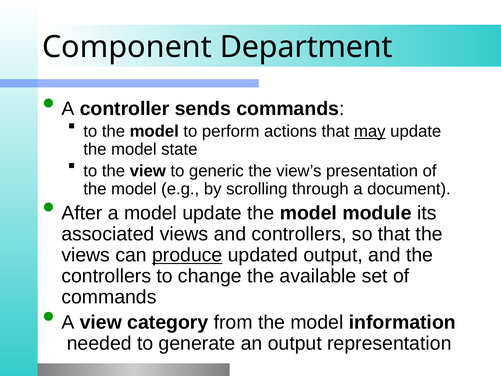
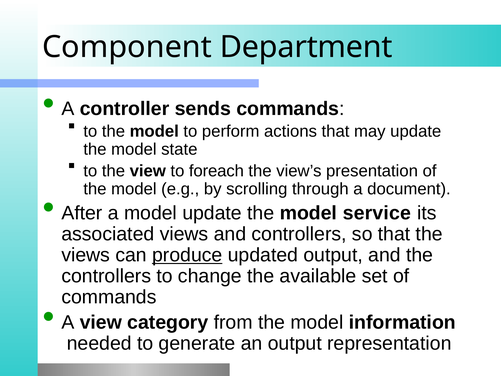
may underline: present -> none
generic: generic -> foreach
module: module -> service
